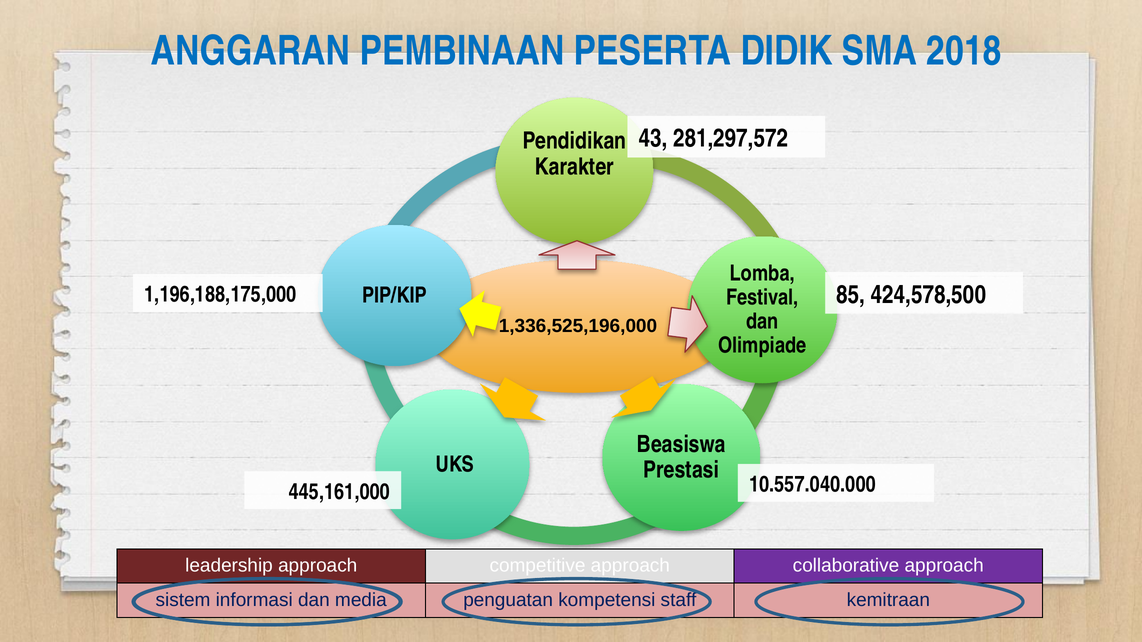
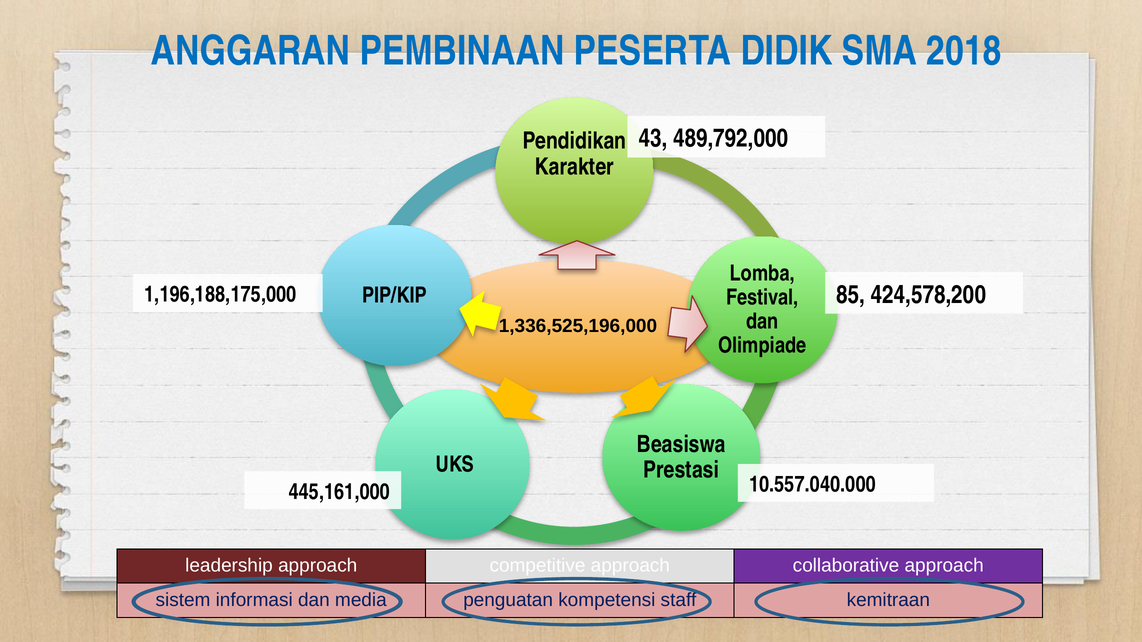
281,297,572: 281,297,572 -> 489,792,000
424,578,500: 424,578,500 -> 424,578,200
